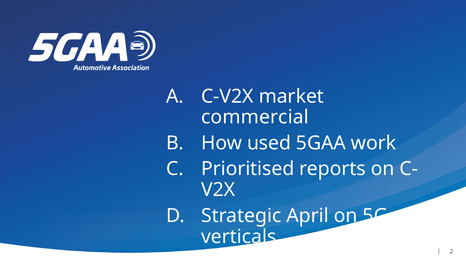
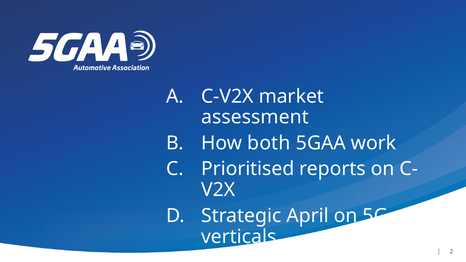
commercial: commercial -> assessment
used: used -> both
